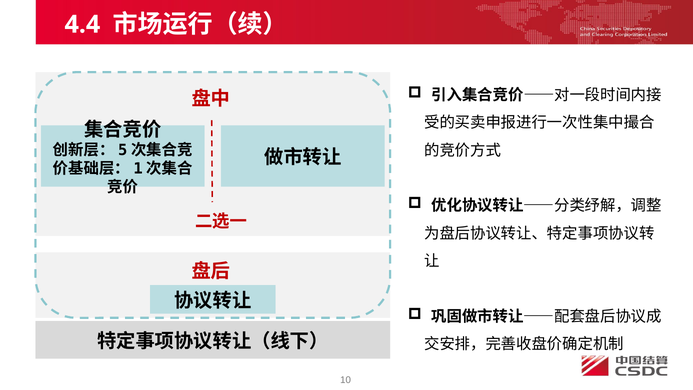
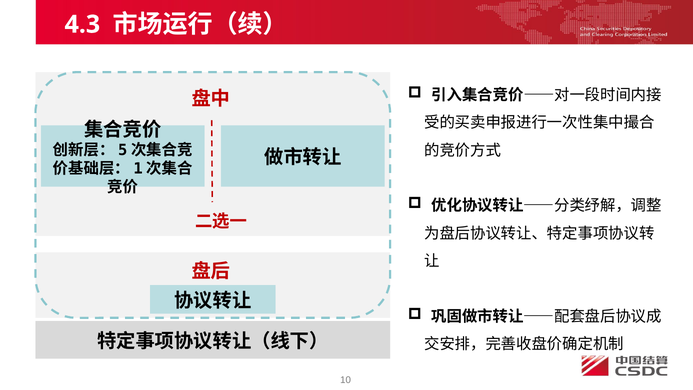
4.4: 4.4 -> 4.3
